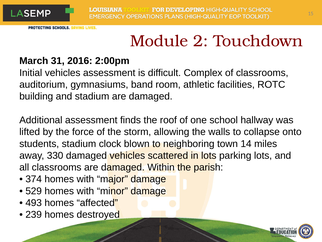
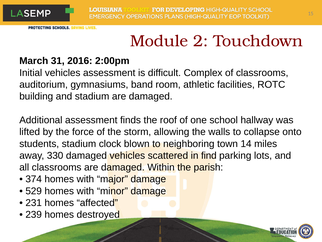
in lots: lots -> find
493: 493 -> 231
